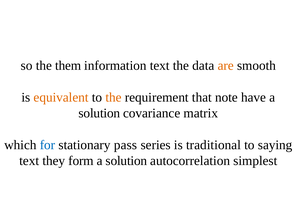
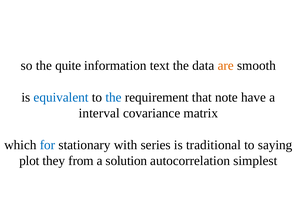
them: them -> quite
equivalent colour: orange -> blue
the at (114, 97) colour: orange -> blue
solution at (99, 113): solution -> interval
pass: pass -> with
text at (29, 161): text -> plot
form: form -> from
